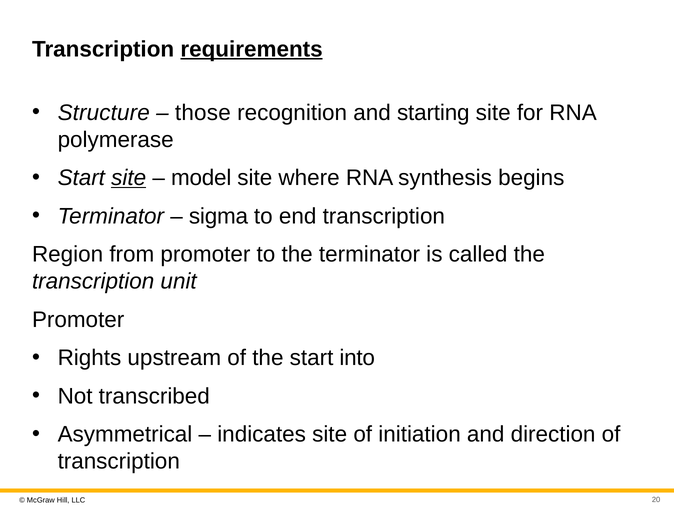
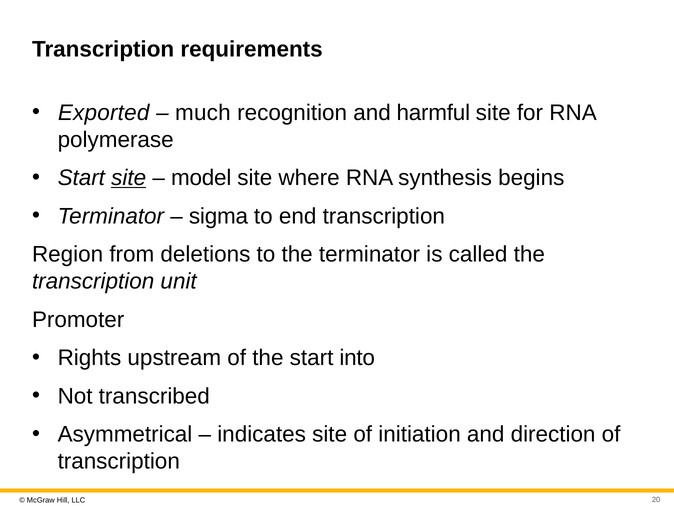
requirements underline: present -> none
Structure: Structure -> Exported
those: those -> much
starting: starting -> harmful
from promoter: promoter -> deletions
